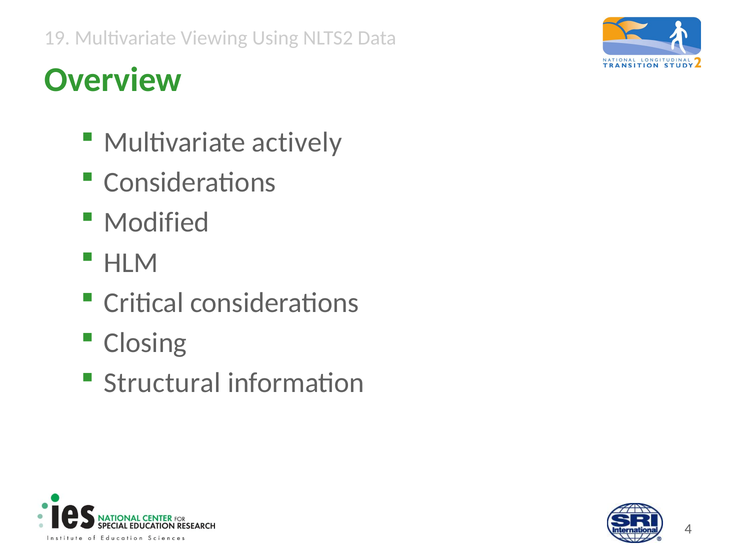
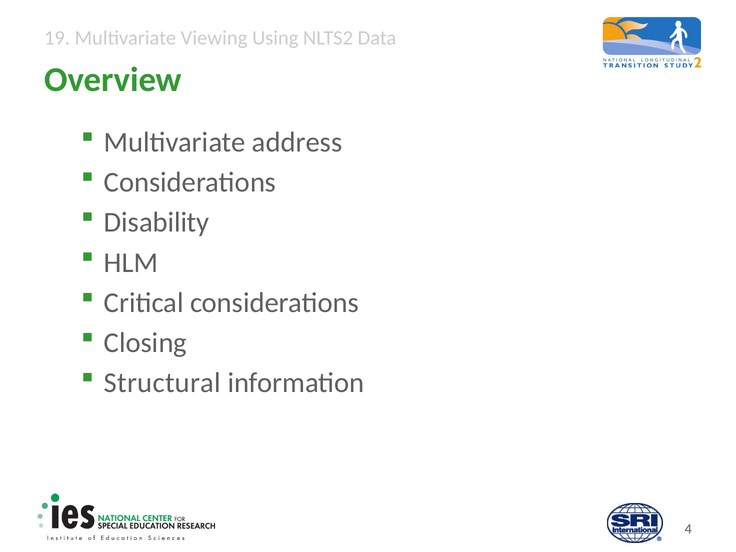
actively: actively -> address
Modified: Modified -> Disability
